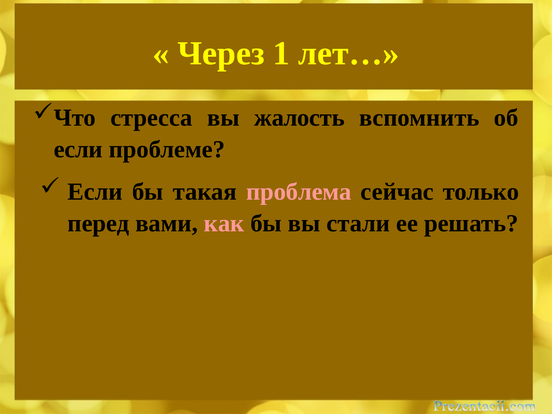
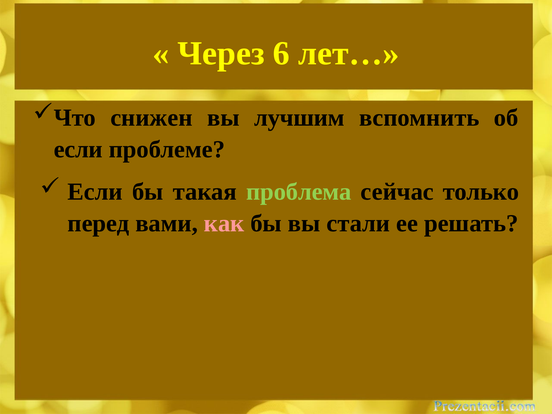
1: 1 -> 6
стресса: стресса -> снижен
жалость: жалость -> лучшим
проблема colour: pink -> light green
